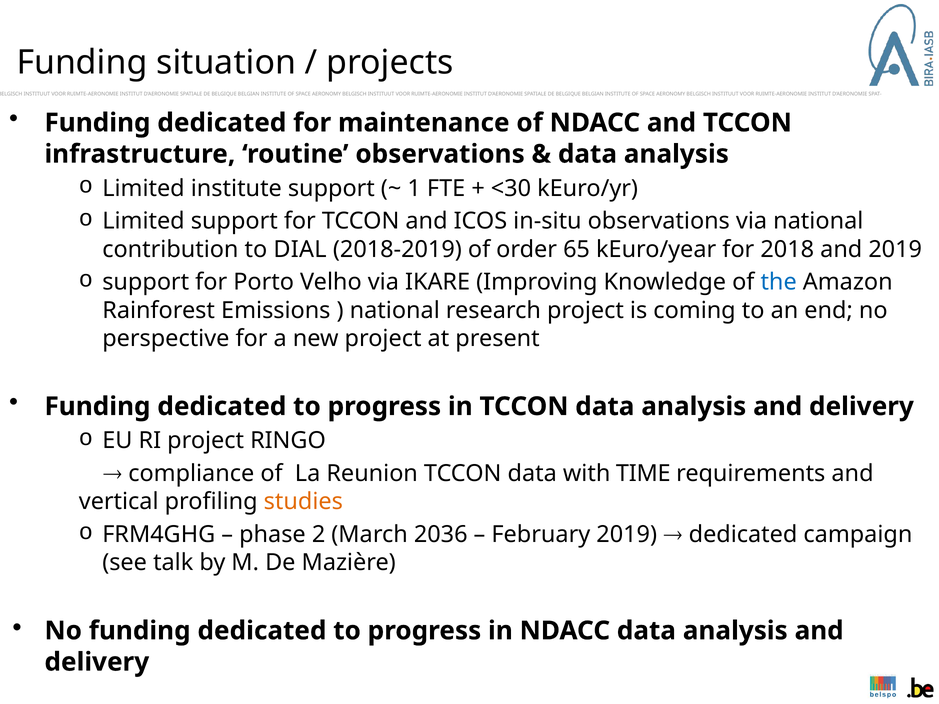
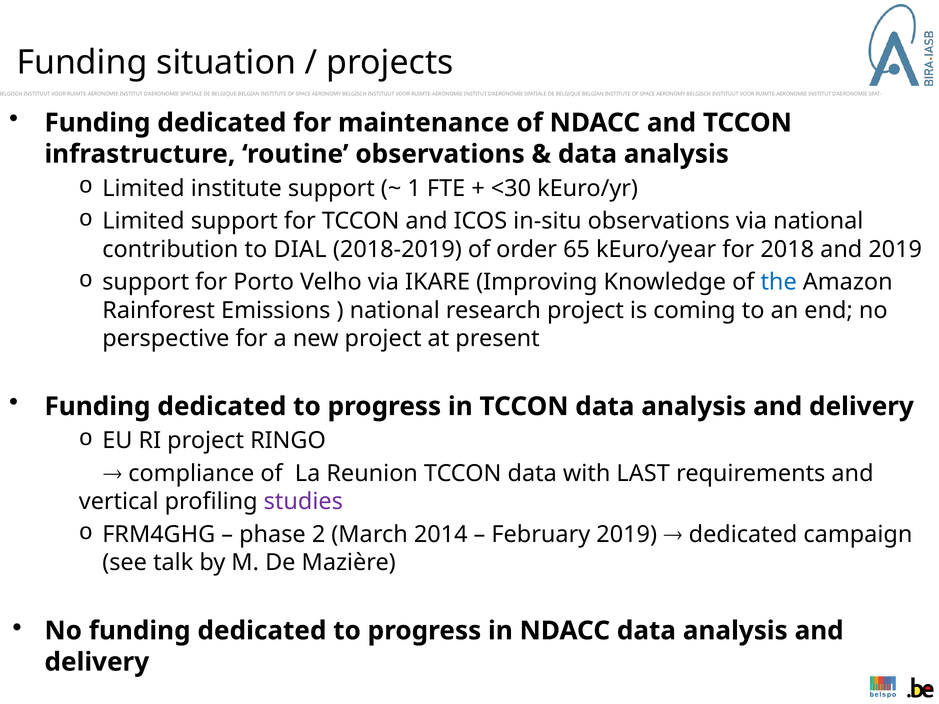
TIME: TIME -> LAST
studies colour: orange -> purple
2036: 2036 -> 2014
